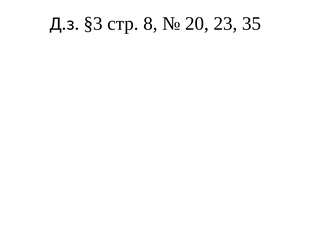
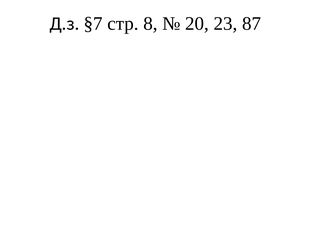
§3: §3 -> §7
35: 35 -> 87
